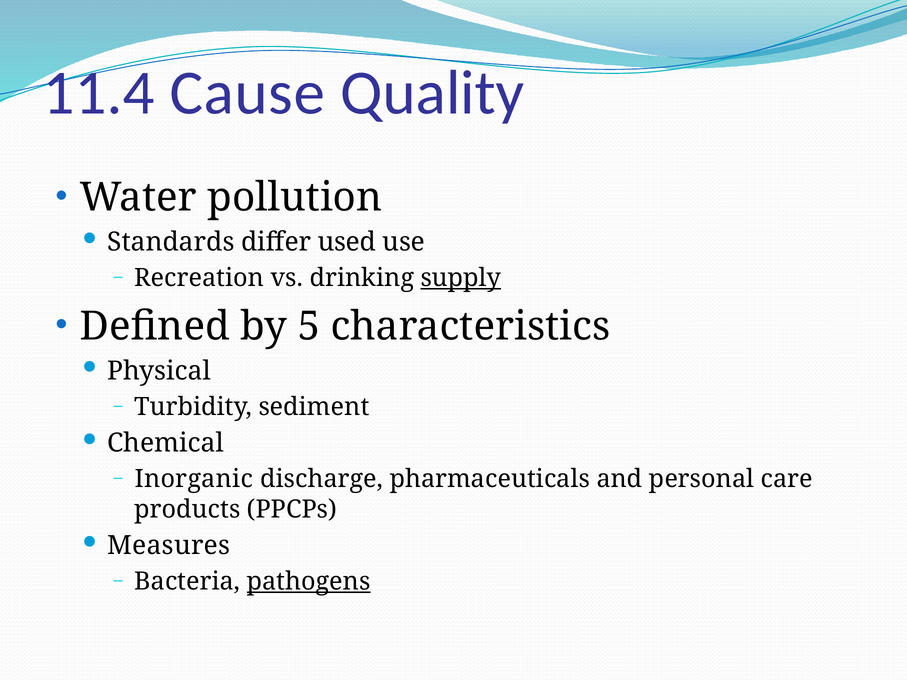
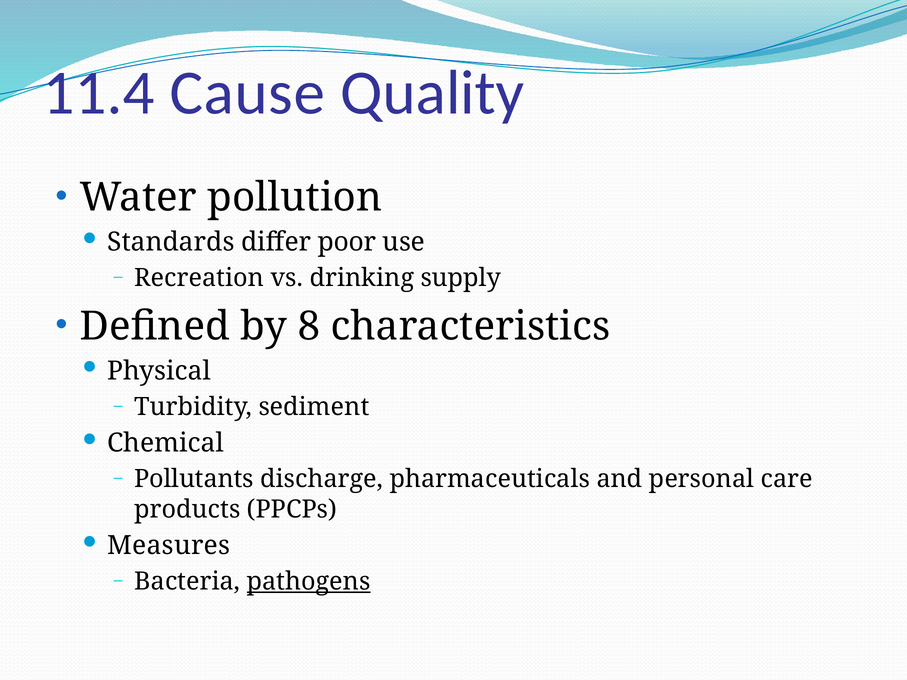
used: used -> poor
supply underline: present -> none
5: 5 -> 8
Inorganic: Inorganic -> Pollutants
